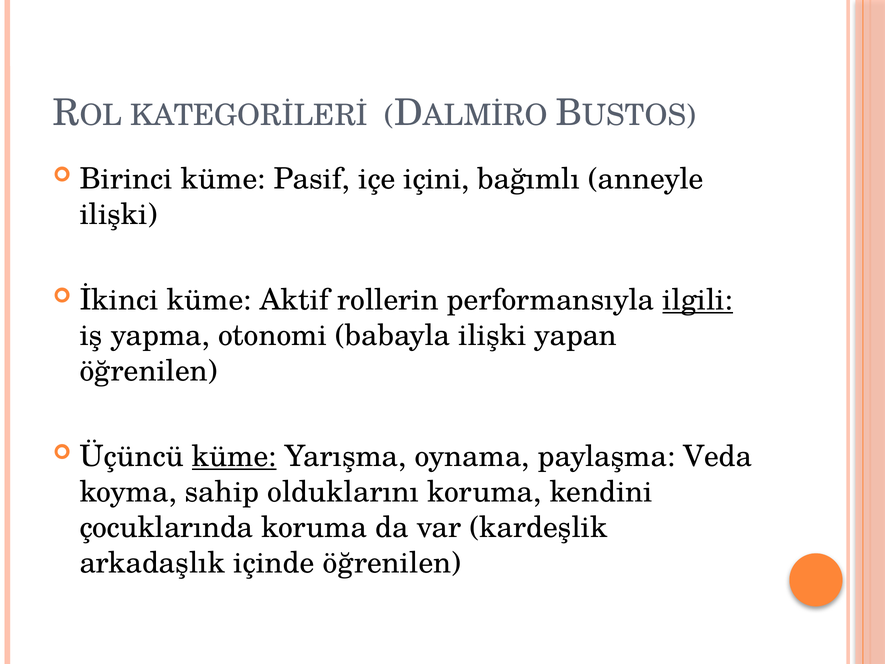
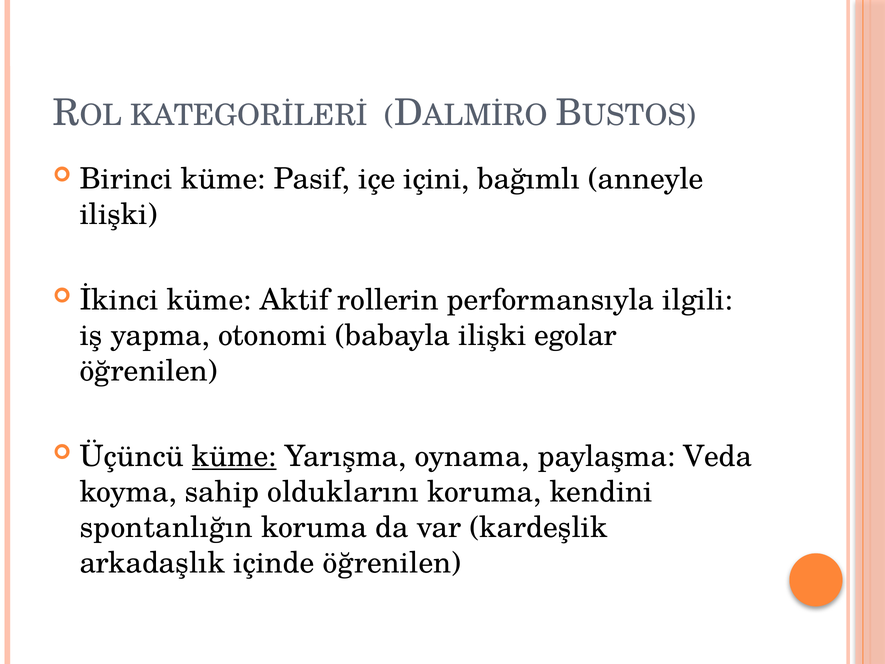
ilgili underline: present -> none
yapan: yapan -> egolar
çocuklarında: çocuklarında -> spontanlığın
